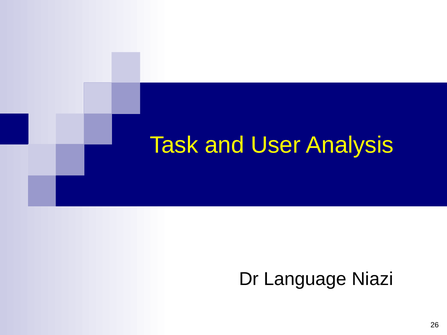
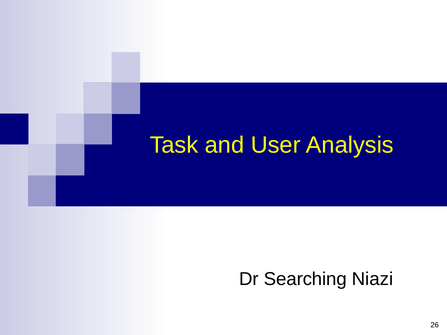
Language: Language -> Searching
